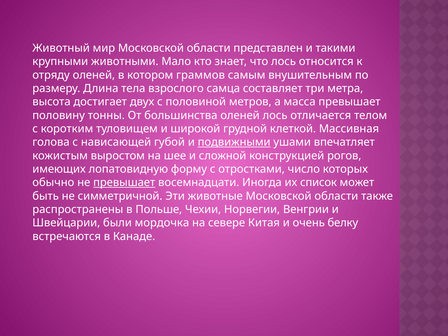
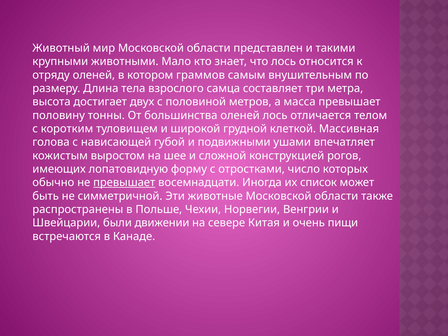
подвижными underline: present -> none
мордочка: мордочка -> движении
белку: белку -> пищи
